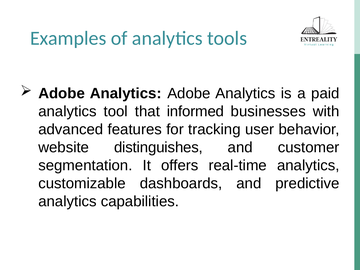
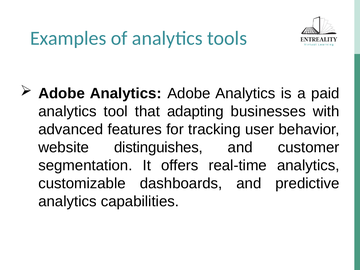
informed: informed -> adapting
